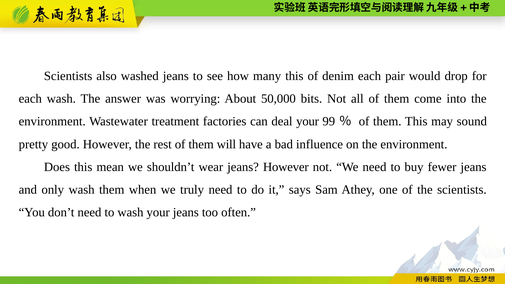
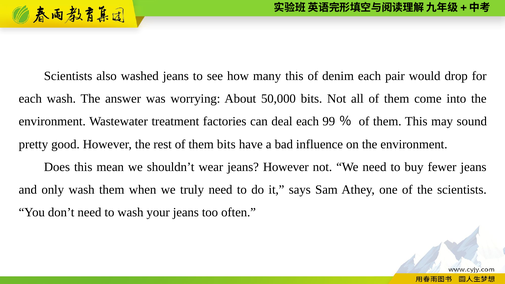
deal your: your -> each
them will: will -> bits
